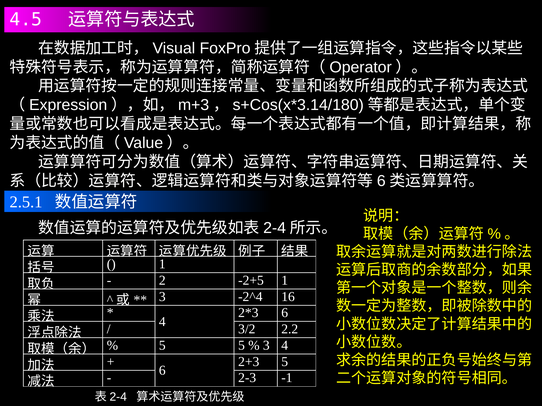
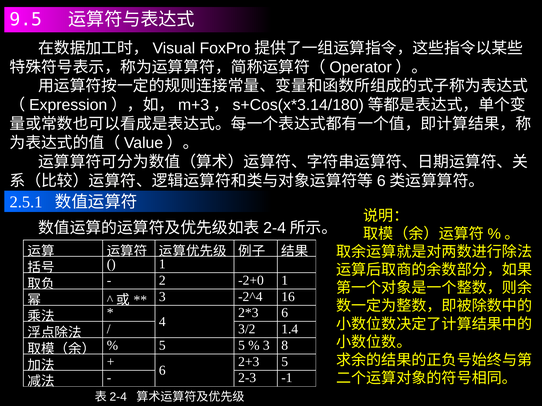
4.5: 4.5 -> 9.5
-2+5: -2+5 -> -2+0
2.2: 2.2 -> 1.4
3 4: 4 -> 8
